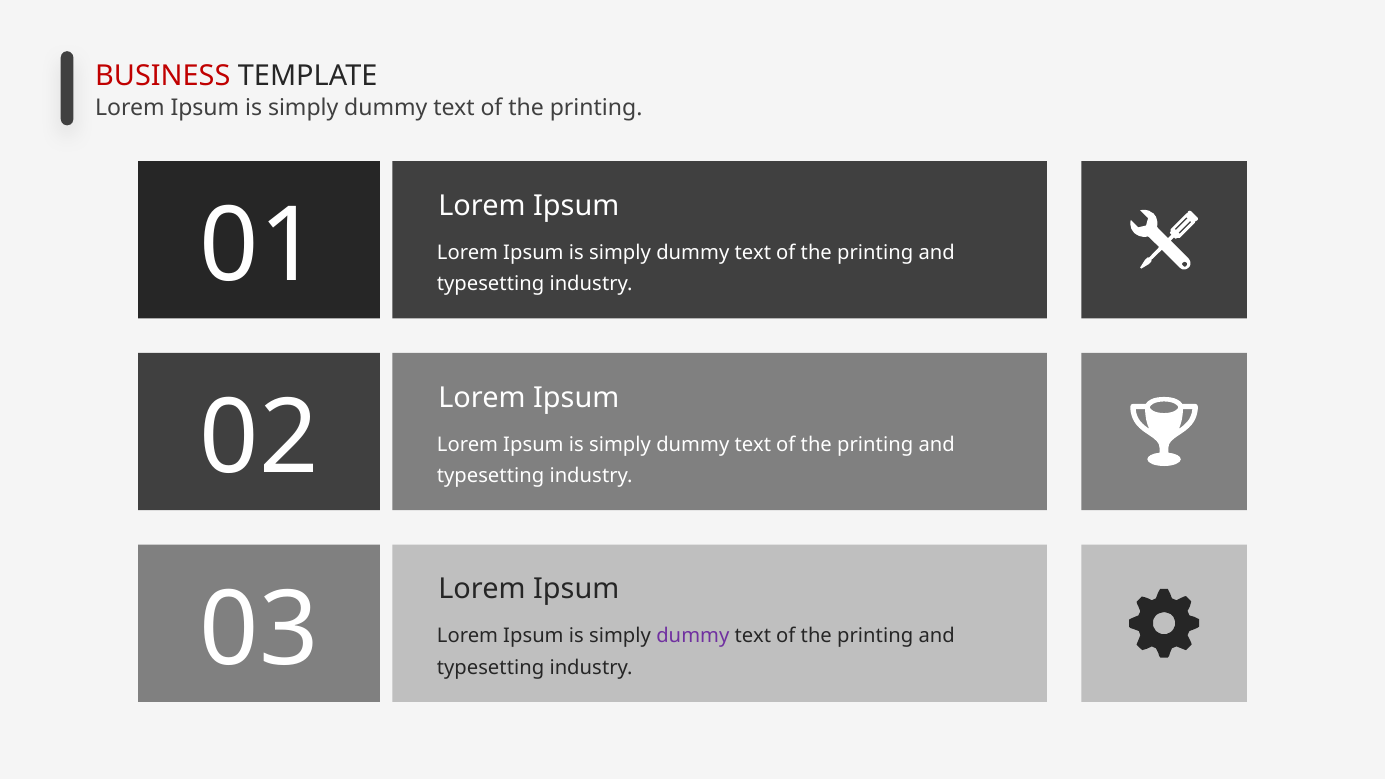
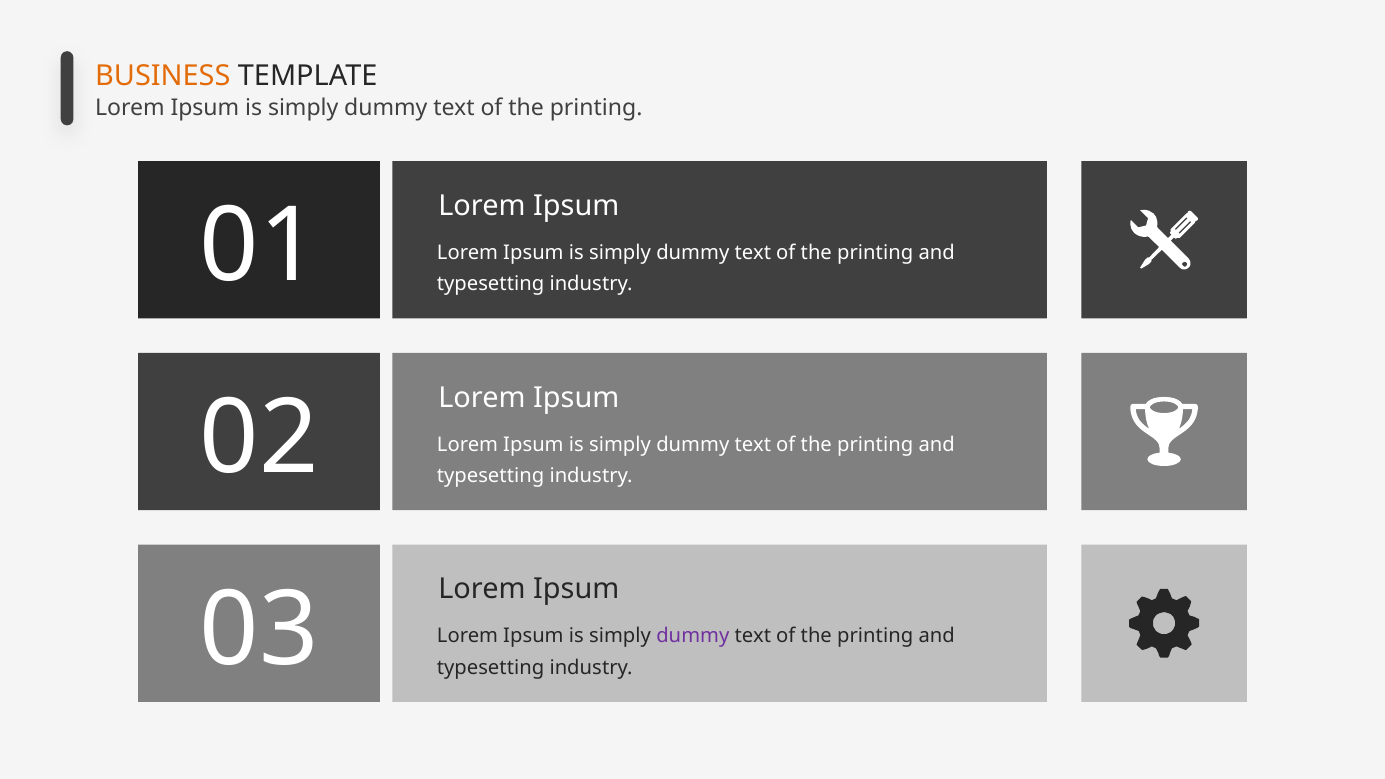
BUSINESS colour: red -> orange
